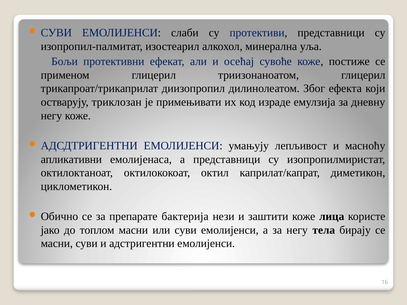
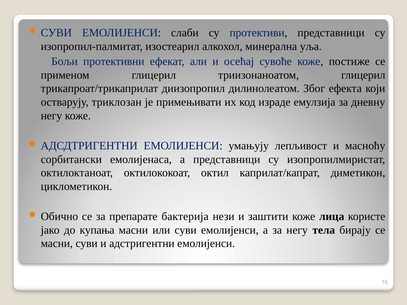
апликативни: апликативни -> сорбитански
топлом: топлом -> купања
